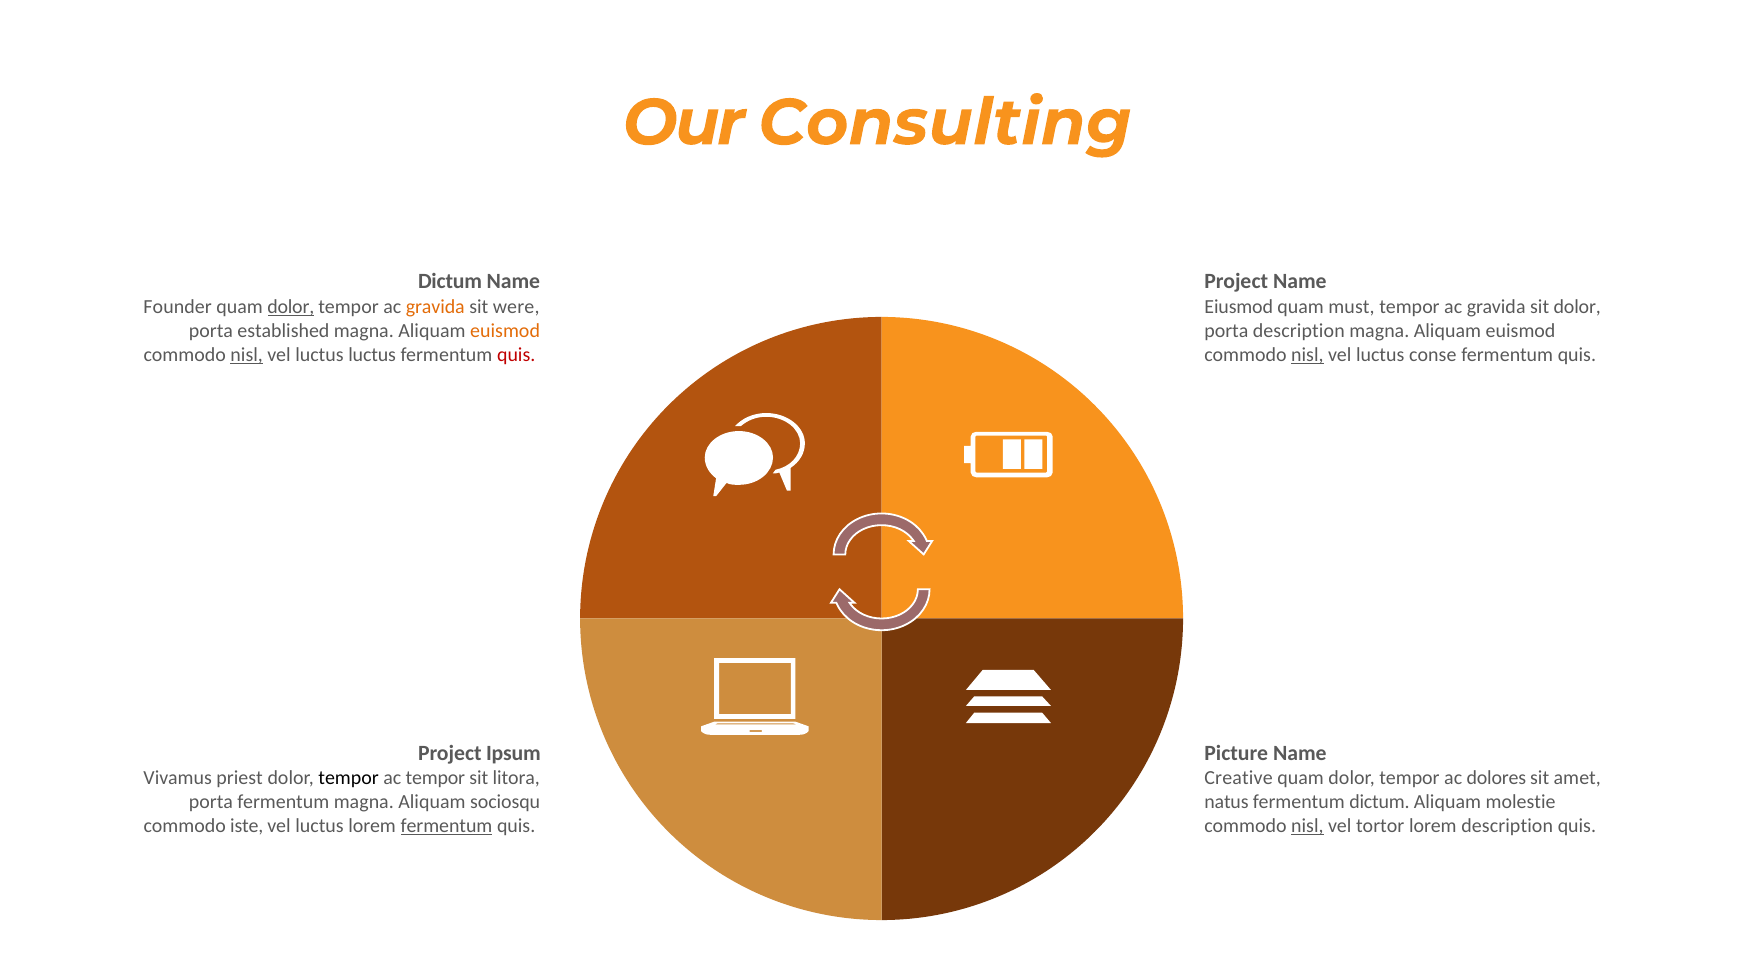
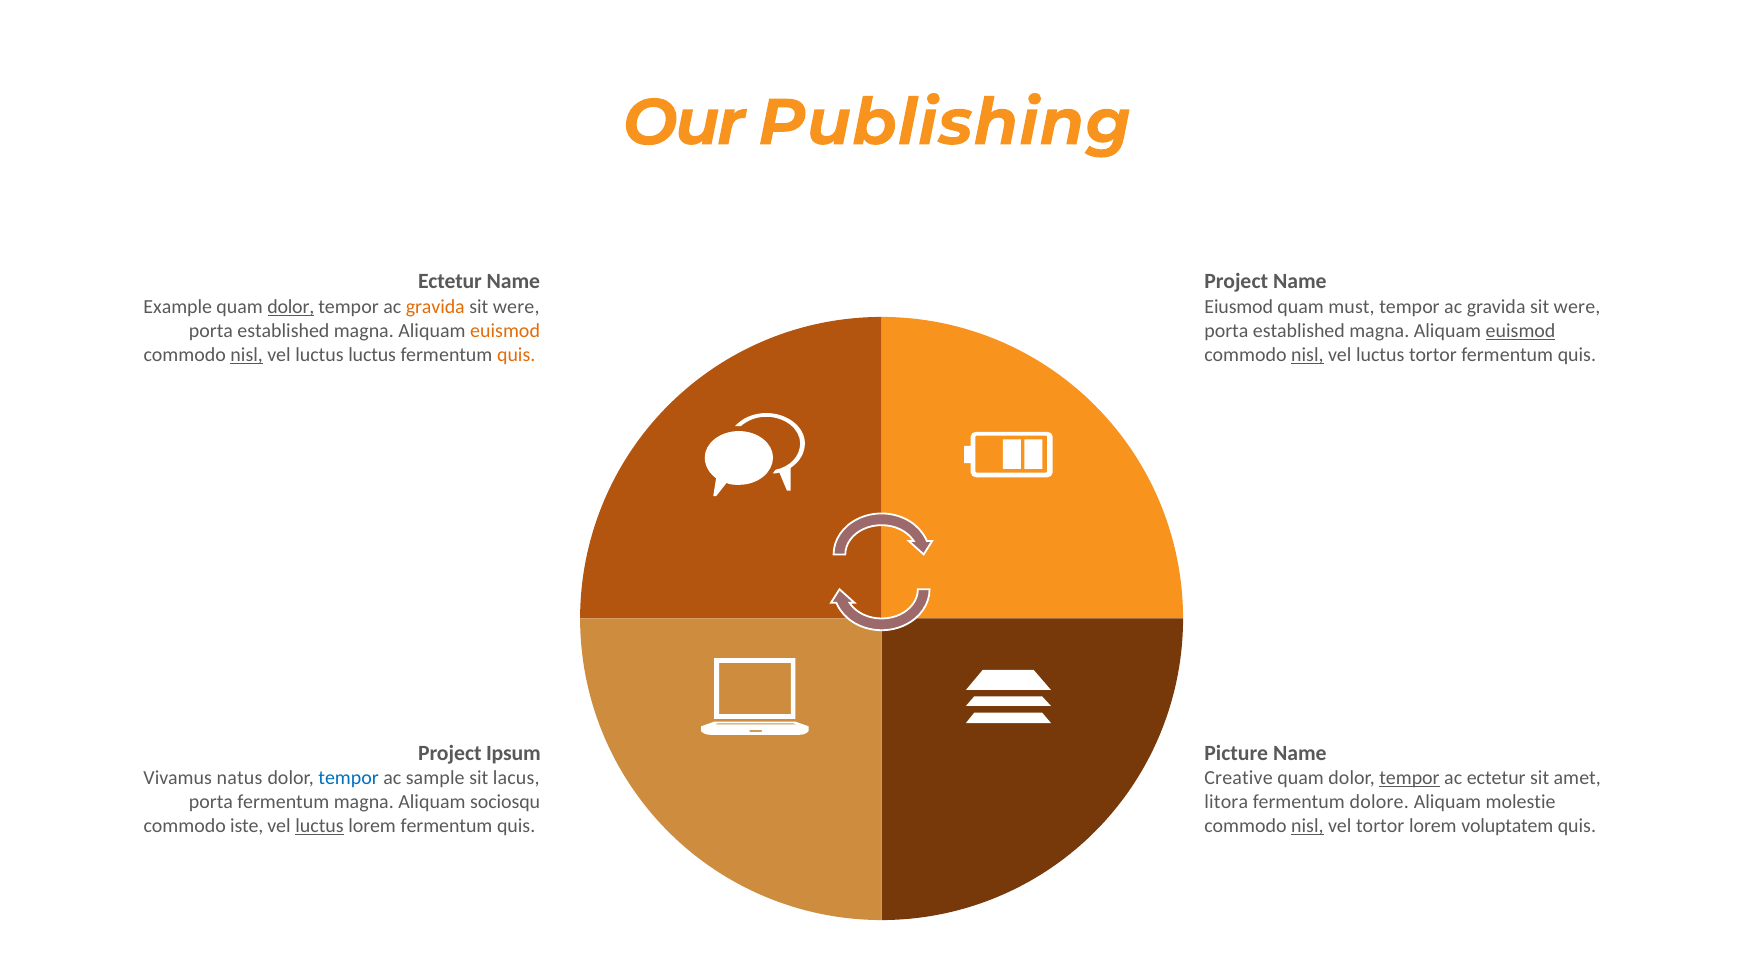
Consulting: Consulting -> Publishing
Dictum at (450, 282): Dictum -> Ectetur
Founder: Founder -> Example
dolor at (1577, 307): dolor -> were
description at (1299, 331): description -> established
euismod at (1521, 331) underline: none -> present
quis at (516, 355) colour: red -> orange
luctus conse: conse -> tortor
priest: priest -> natus
tempor at (349, 778) colour: black -> blue
ac tempor: tempor -> sample
litora: litora -> lacus
tempor at (1409, 778) underline: none -> present
ac dolores: dolores -> ectetur
natus: natus -> litora
fermentum dictum: dictum -> dolore
luctus at (320, 826) underline: none -> present
fermentum at (446, 826) underline: present -> none
lorem description: description -> voluptatem
